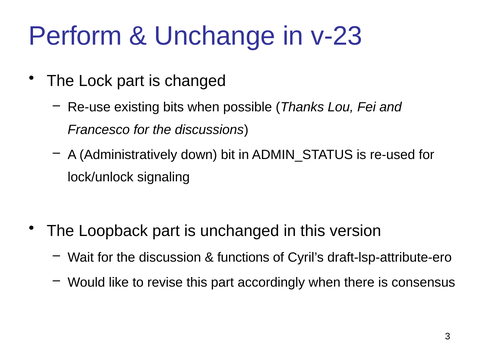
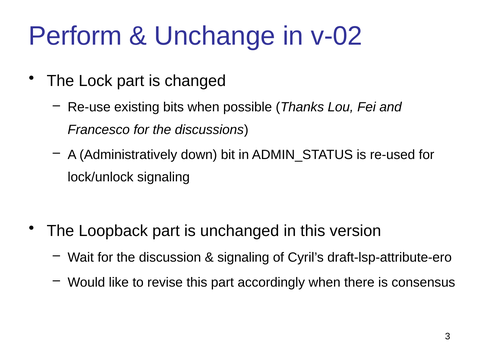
v-23: v-23 -> v-02
functions at (243, 257): functions -> signaling
